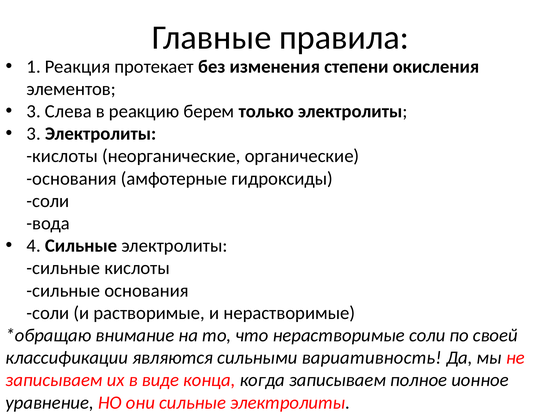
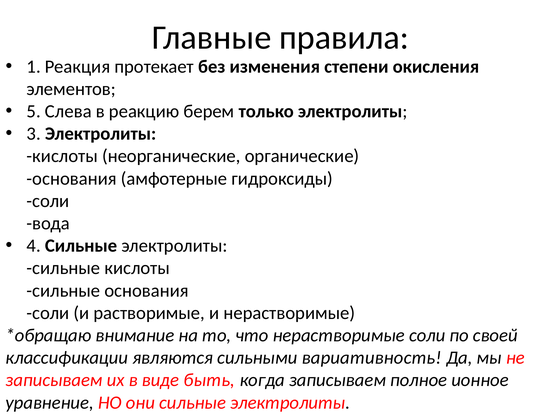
3 at (34, 111): 3 -> 5
конца: конца -> быть
